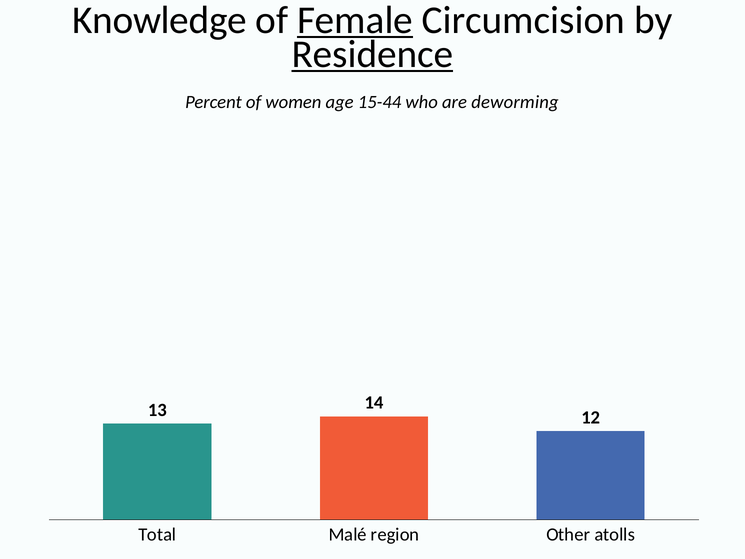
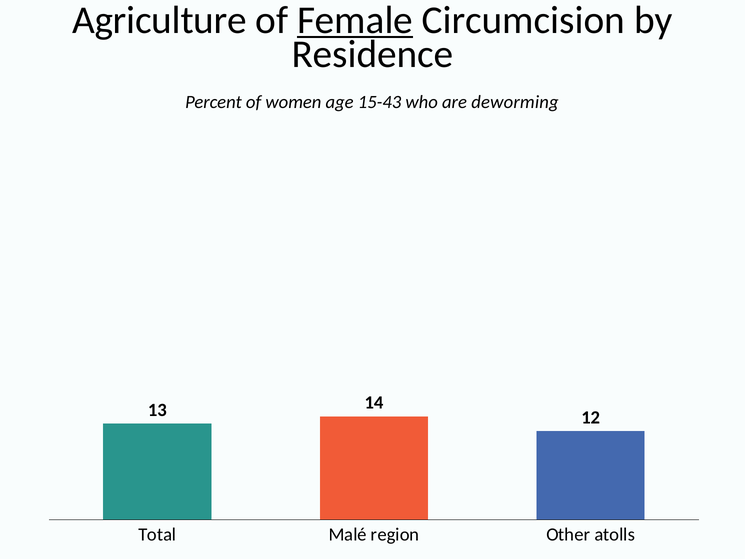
Knowledge: Knowledge -> Agriculture
Residence underline: present -> none
15-44: 15-44 -> 15-43
